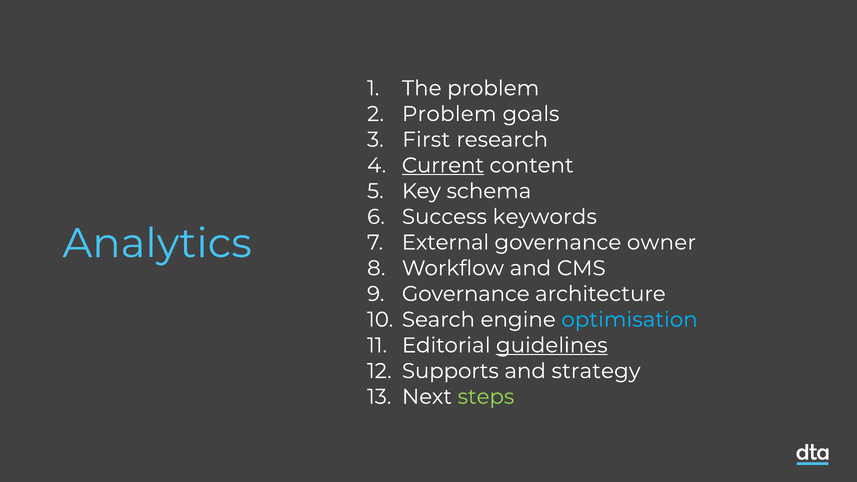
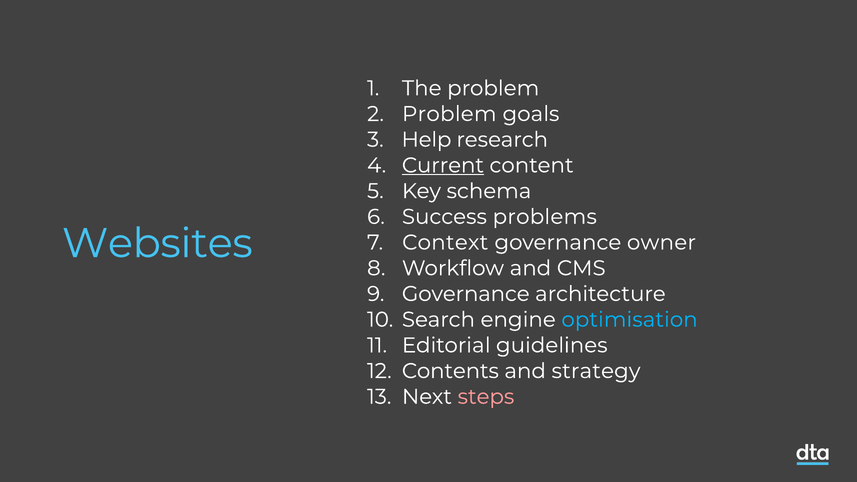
First: First -> Help
keywords: keywords -> problems
Analytics: Analytics -> Websites
External: External -> Context
guidelines underline: present -> none
Supports: Supports -> Contents
steps colour: light green -> pink
